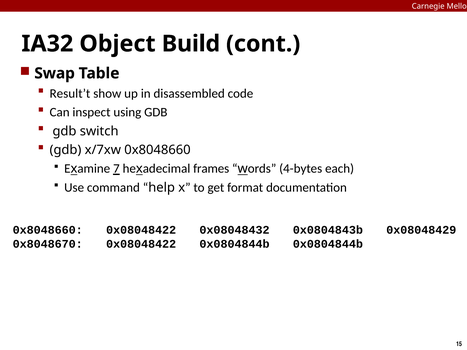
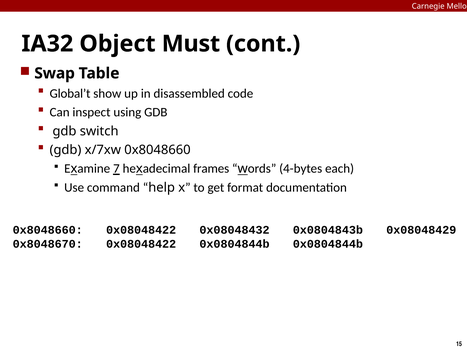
Build: Build -> Must
Result’t: Result’t -> Global’t
